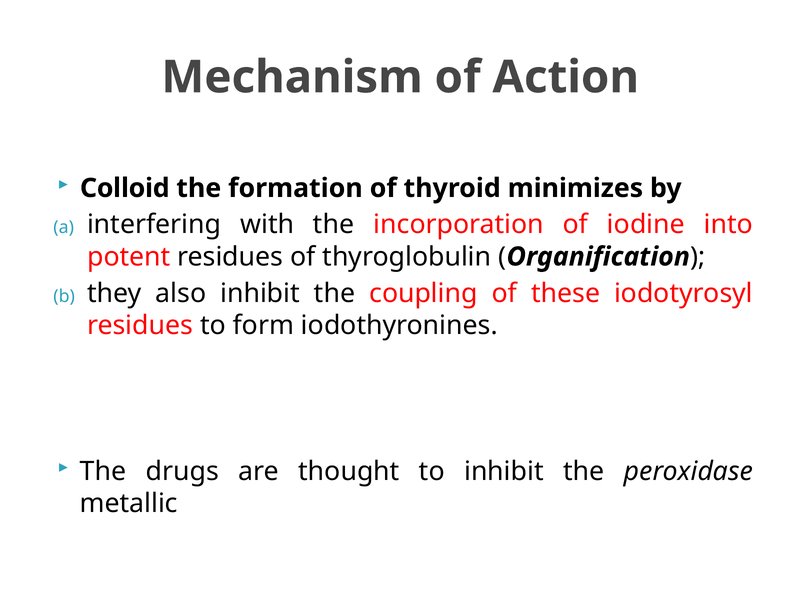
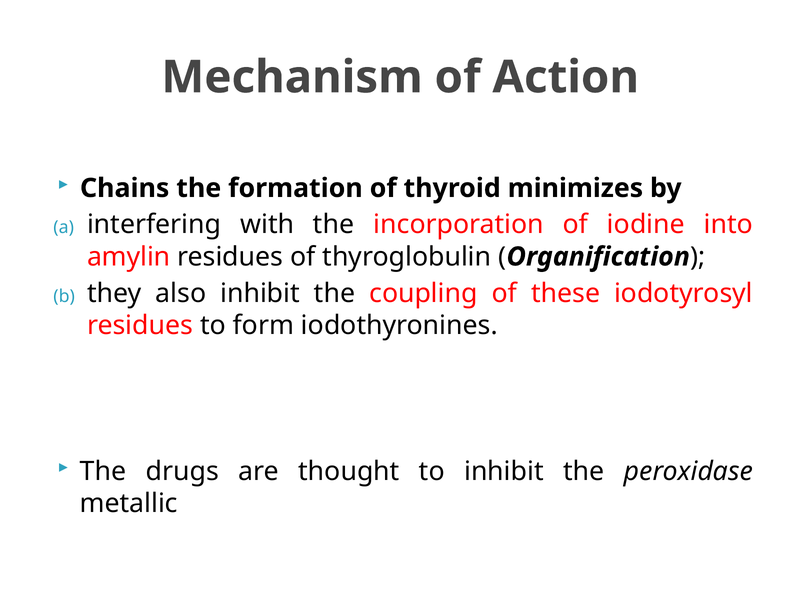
Colloid: Colloid -> Chains
potent: potent -> amylin
